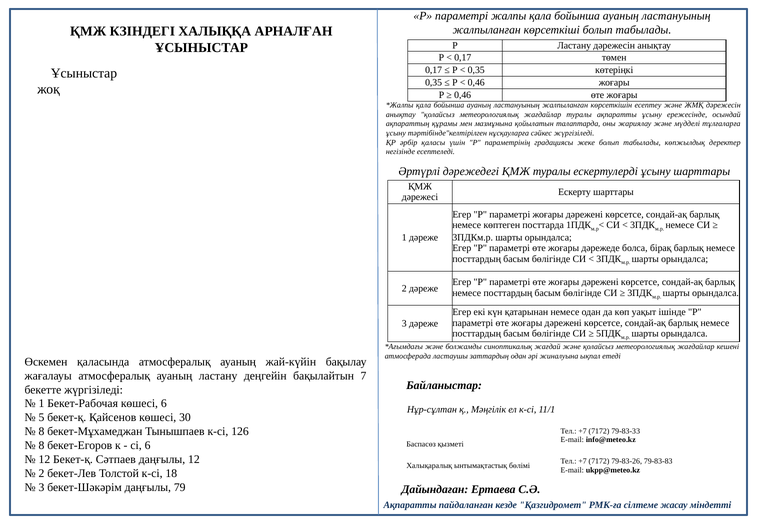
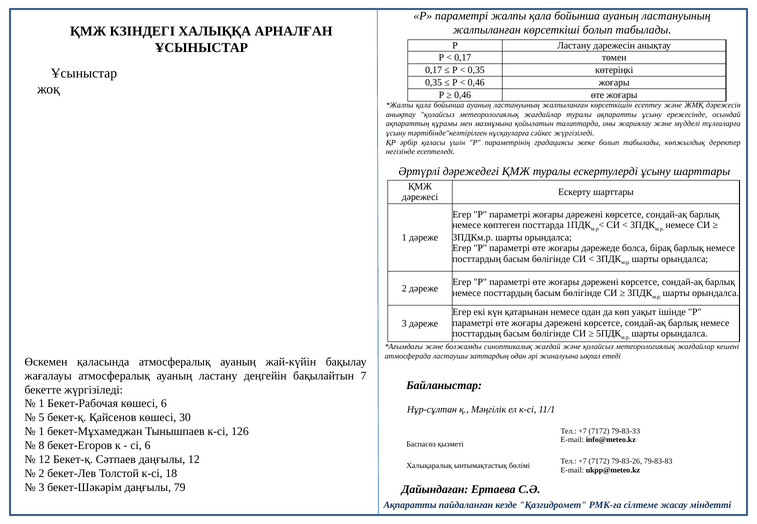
8 at (42, 432): 8 -> 1
